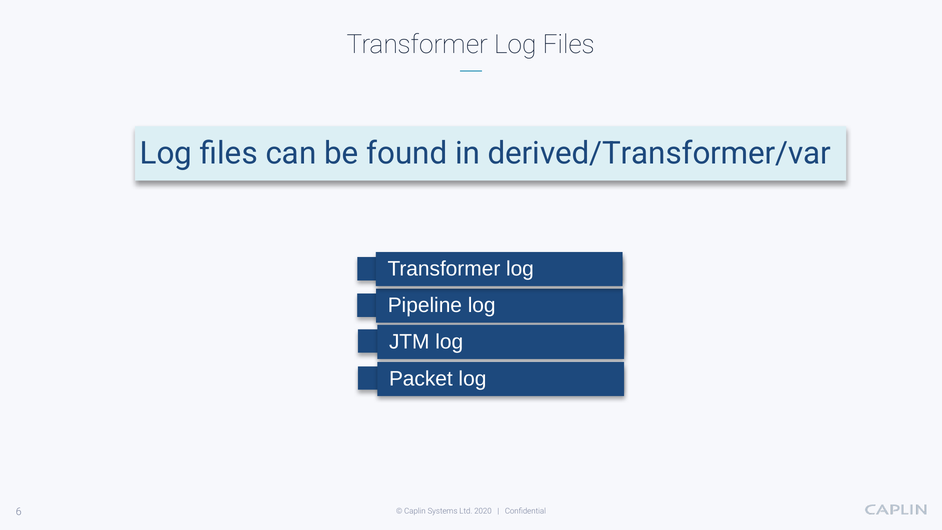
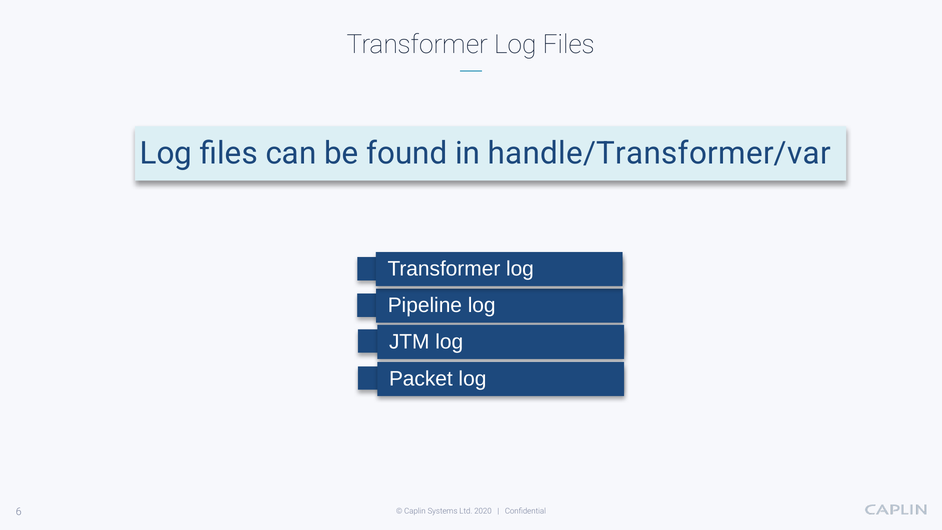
derived/Transformer/var: derived/Transformer/var -> handle/Transformer/var
